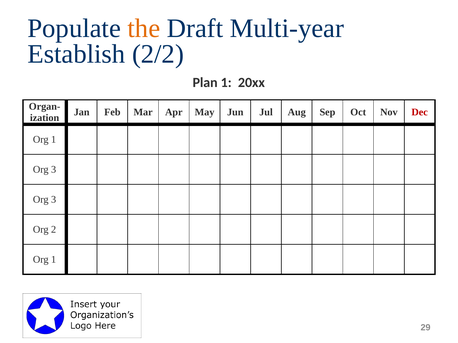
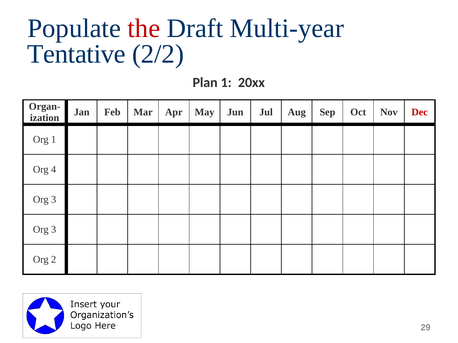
the colour: orange -> red
Establish: Establish -> Tentative
3 at (54, 170): 3 -> 4
2 at (54, 230): 2 -> 3
1 at (54, 260): 1 -> 2
